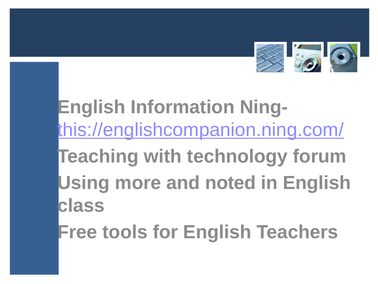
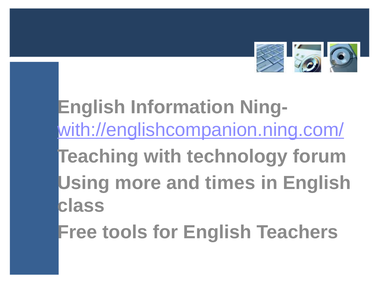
this://englishcompanion.ning.com/: this://englishcompanion.ning.com/ -> with://englishcompanion.ning.com/
noted: noted -> times
